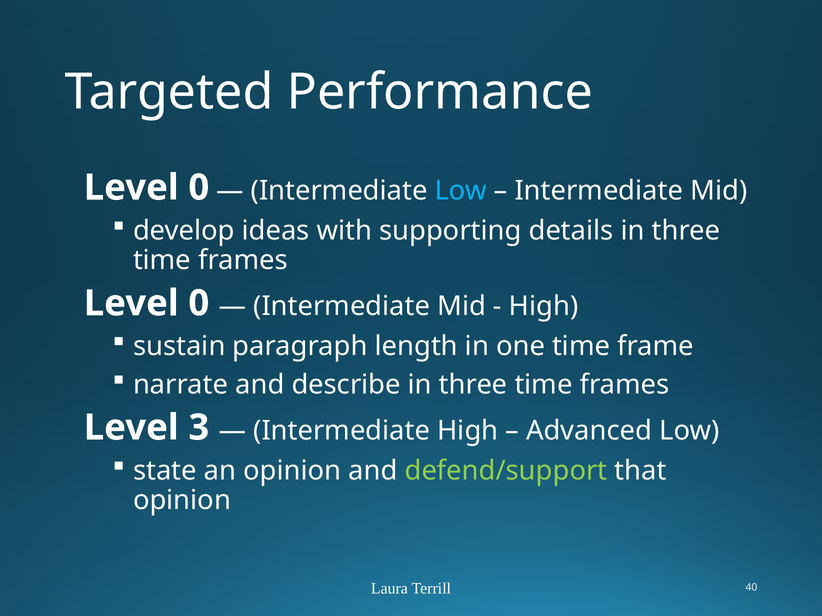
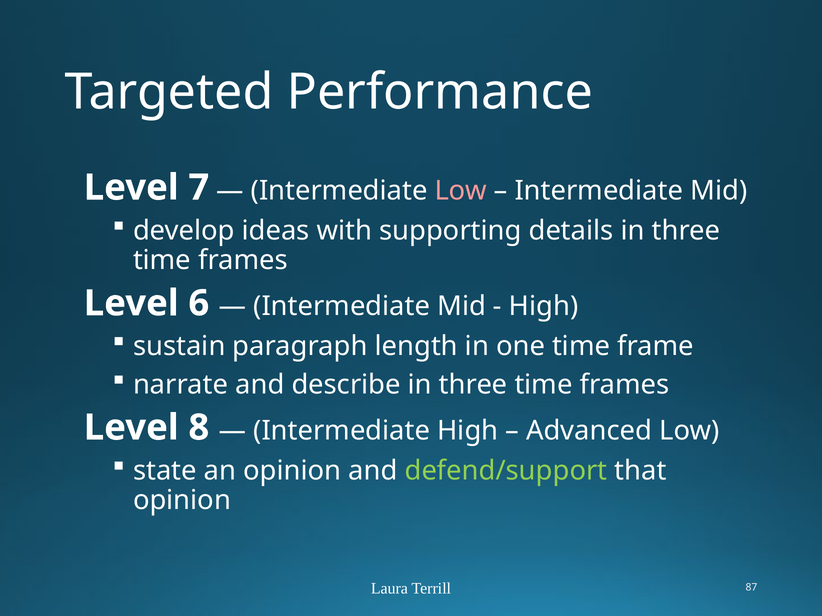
0 at (199, 188): 0 -> 7
Low at (461, 191) colour: light blue -> pink
0 at (199, 304): 0 -> 6
3: 3 -> 8
40: 40 -> 87
